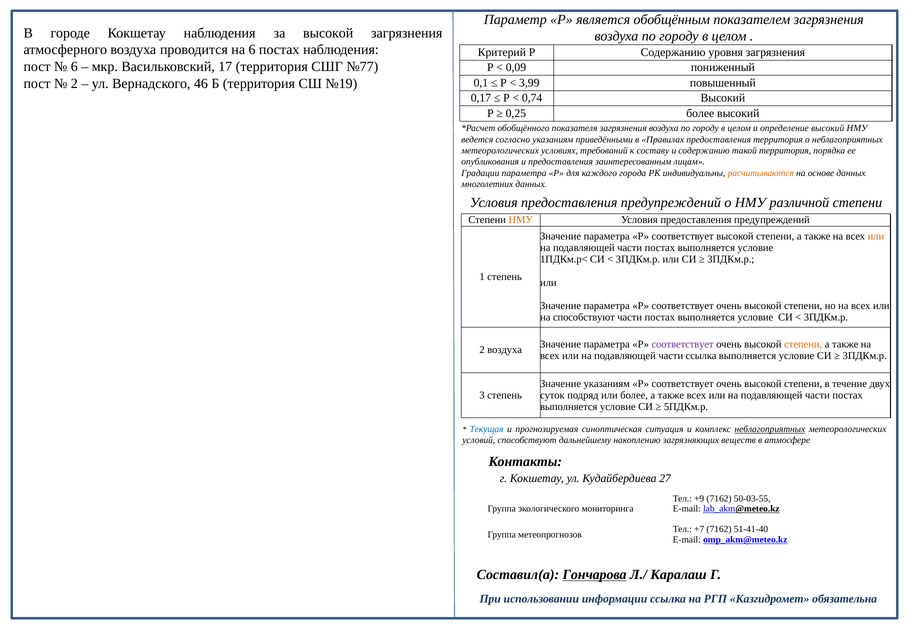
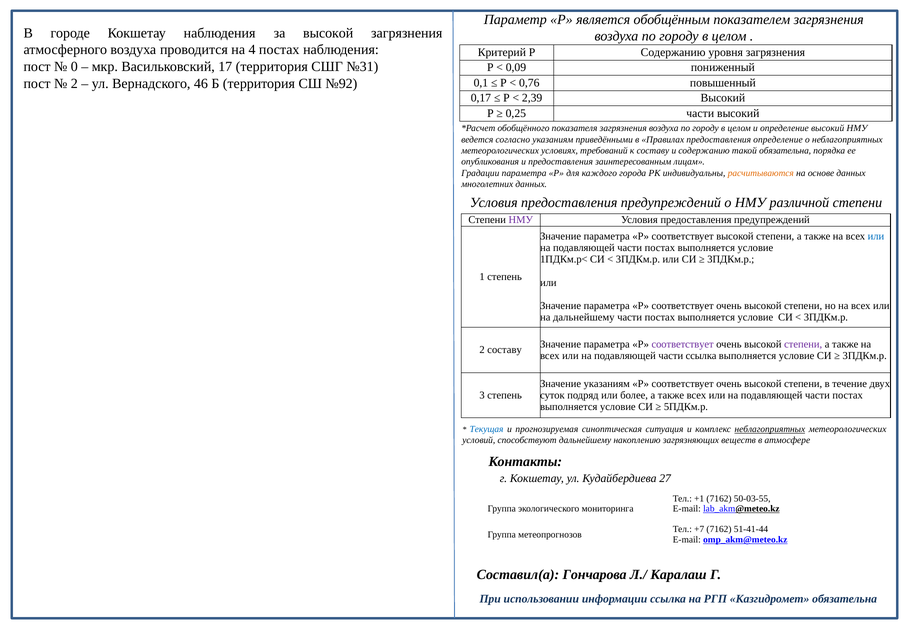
на 6: 6 -> 4
6 at (74, 67): 6 -> 0
№77: №77 -> №31
№19: №19 -> №92
3,99: 3,99 -> 0,76
0,74: 0,74 -> 2,39
0,25 более: более -> части
предоставления территория: территория -> определение
такой территория: территория -> обязательна
НМУ at (521, 220) colour: orange -> purple
или at (876, 236) colour: orange -> blue
на способствуют: способствуют -> дальнейшему
степени at (803, 344) colour: orange -> purple
2 воздуха: воздуха -> составу
+9: +9 -> +1
51-41-40: 51-41-40 -> 51-41-44
Гончарова underline: present -> none
